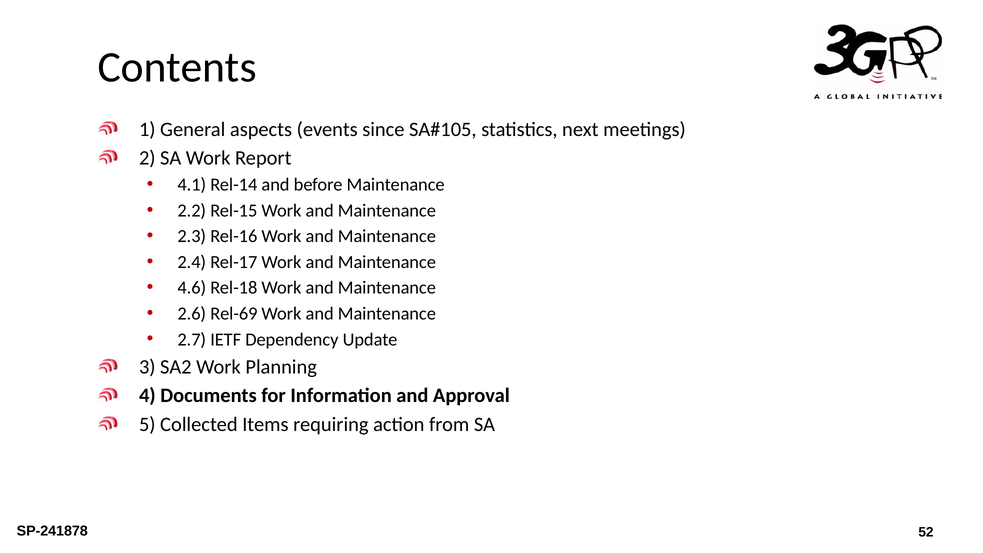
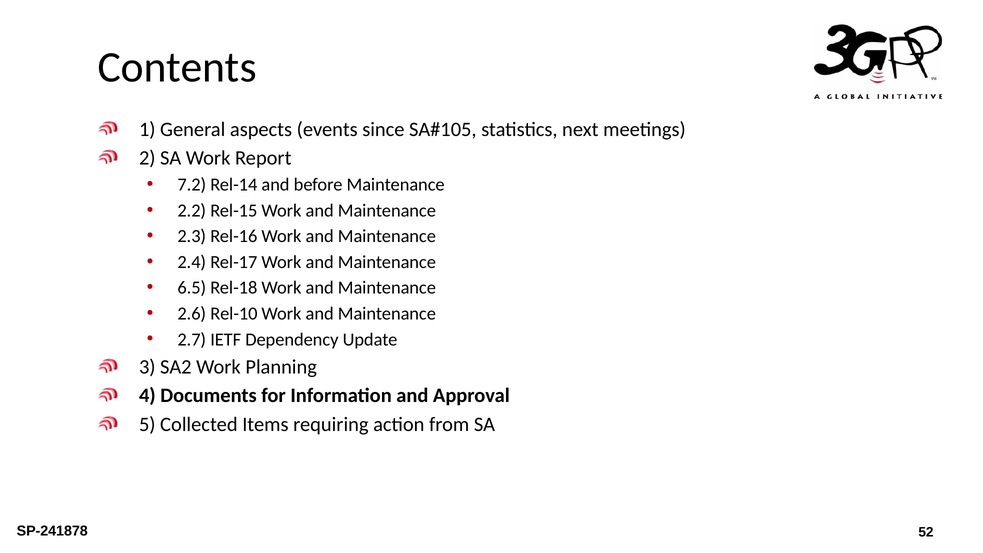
4.1: 4.1 -> 7.2
4.6: 4.6 -> 6.5
Rel-69: Rel-69 -> Rel-10
